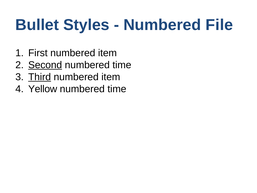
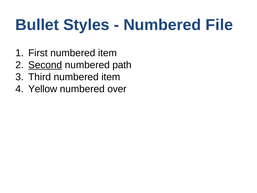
time at (122, 65): time -> path
Third underline: present -> none
time at (117, 89): time -> over
